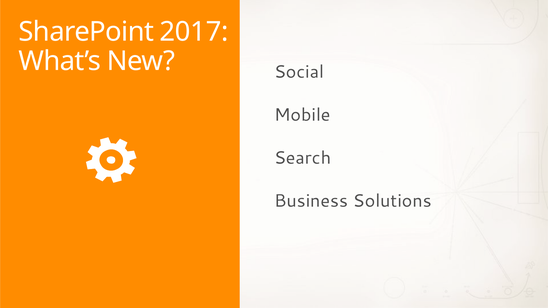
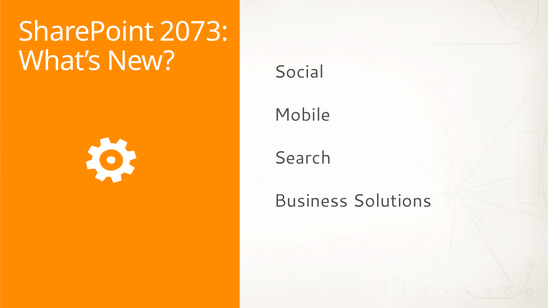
2017: 2017 -> 2073
